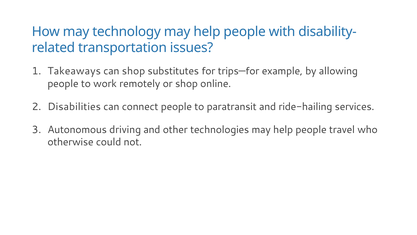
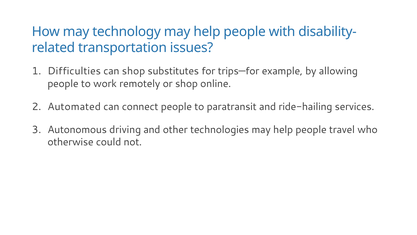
Takeaways: Takeaways -> Difficulties
Disabilities: Disabilities -> Automated
